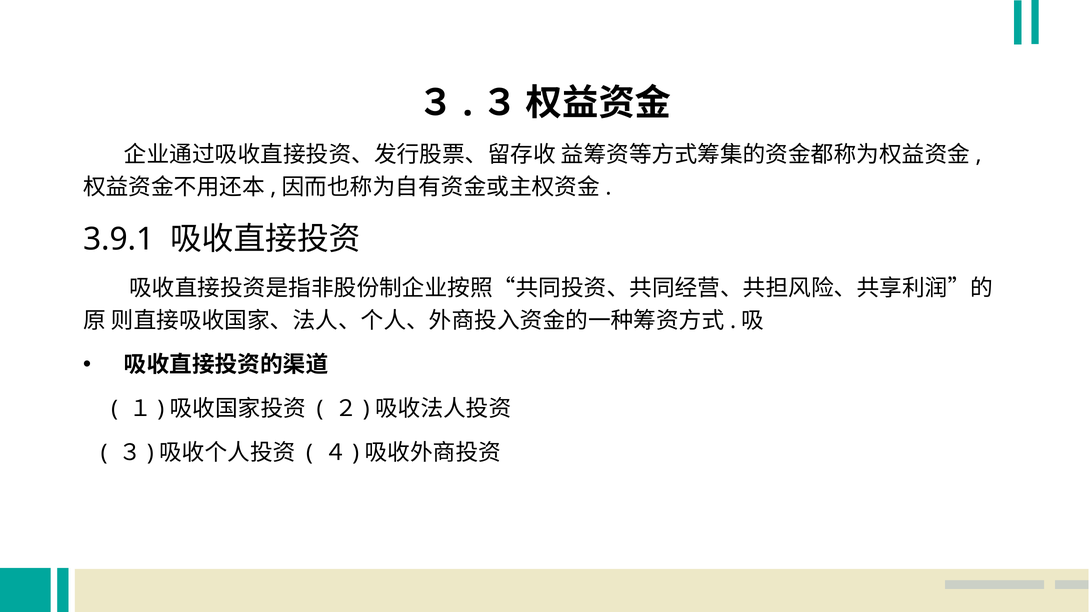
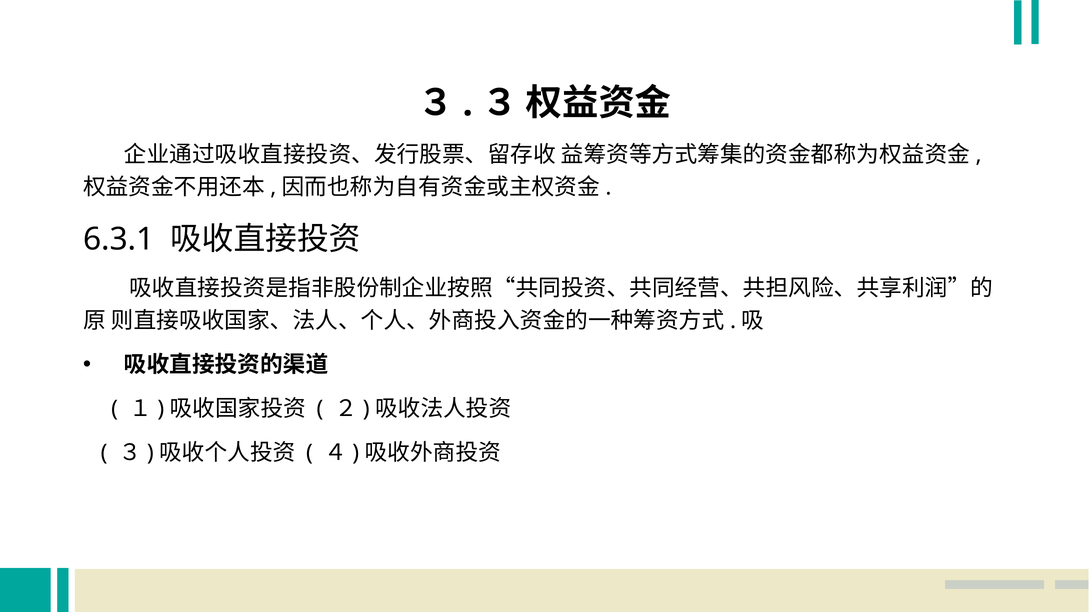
3.9.1: 3.9.1 -> 6.3.1
